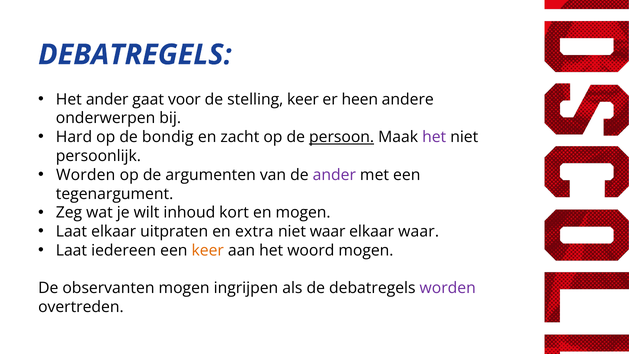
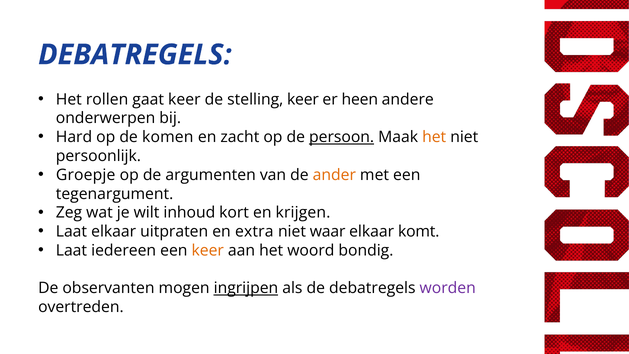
Het ander: ander -> rollen
gaat voor: voor -> keer
bondig: bondig -> komen
het at (434, 137) colour: purple -> orange
Worden at (86, 175): Worden -> Groepje
ander at (334, 175) colour: purple -> orange
en mogen: mogen -> krijgen
elkaar waar: waar -> komt
woord mogen: mogen -> bondig
ingrijpen underline: none -> present
